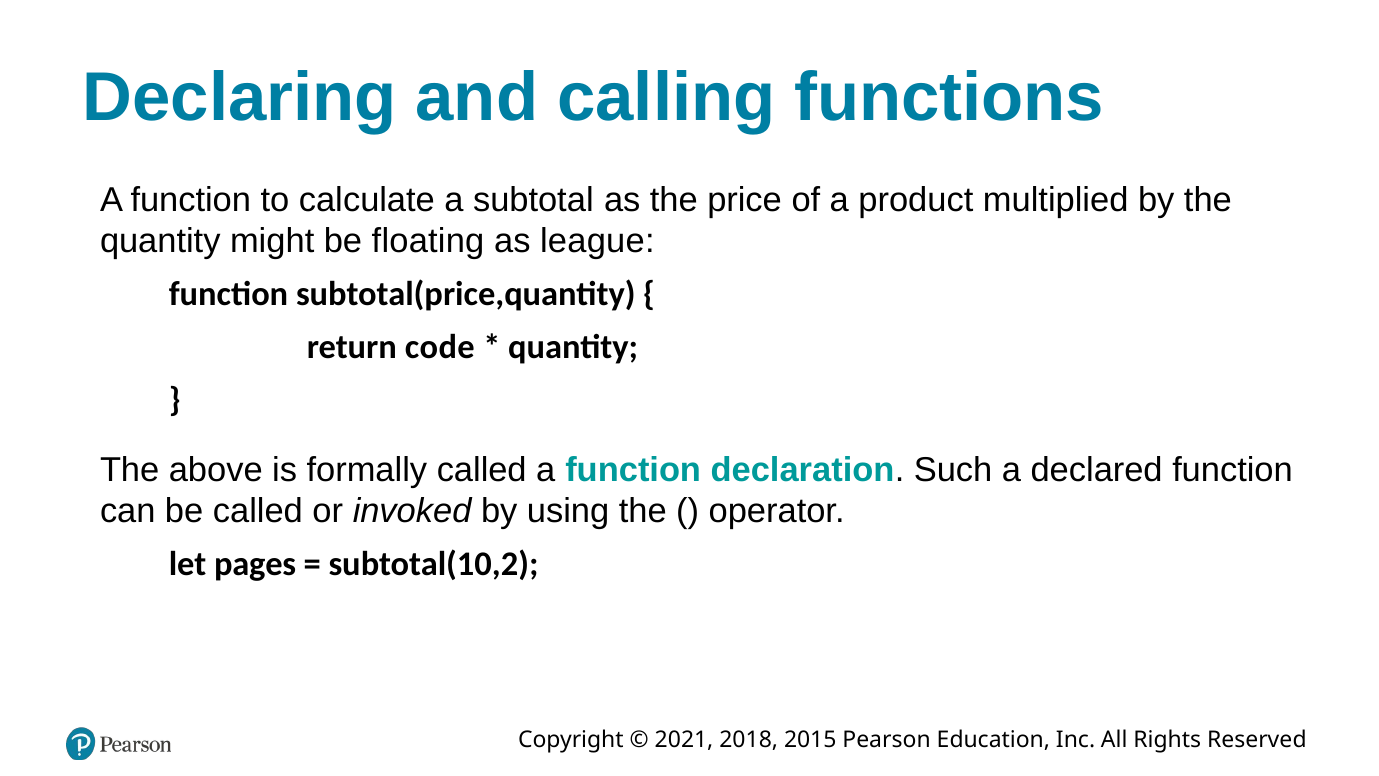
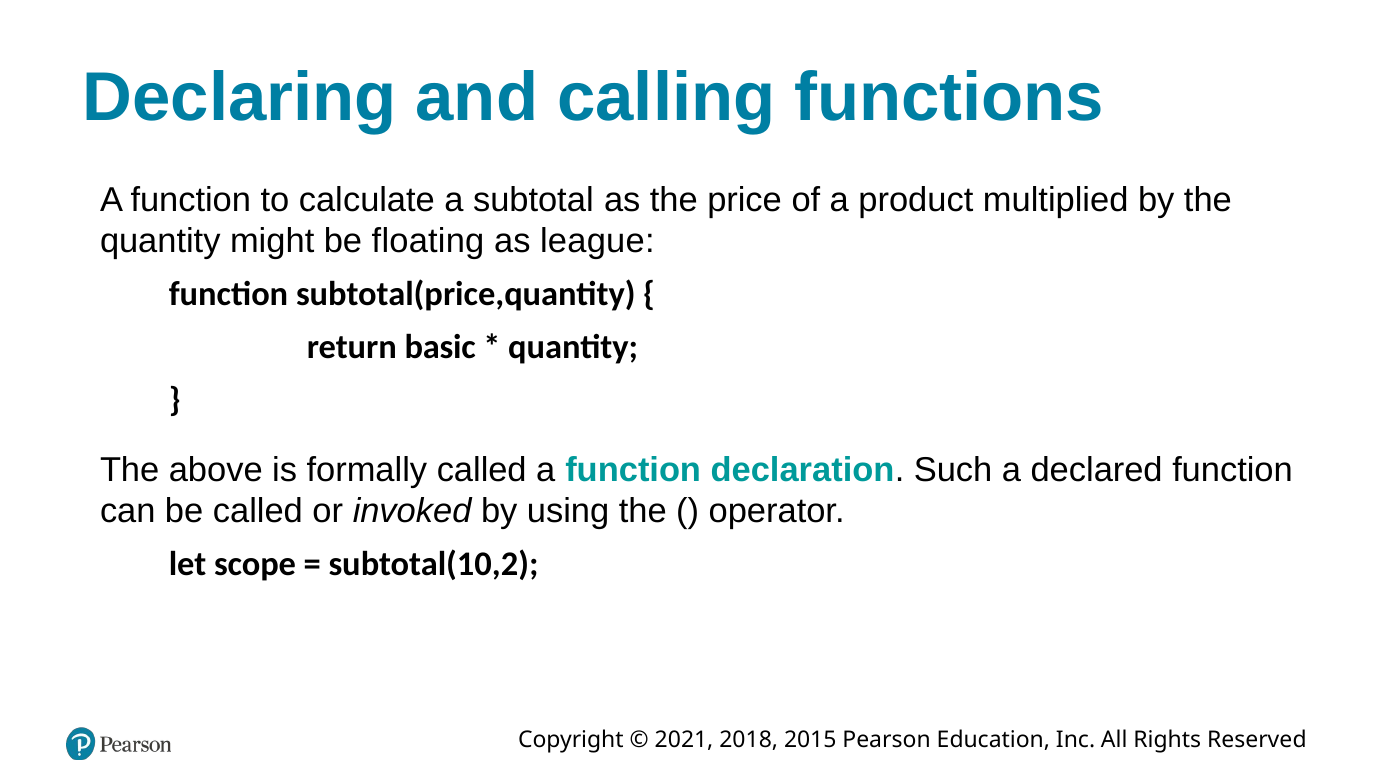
code: code -> basic
pages: pages -> scope
